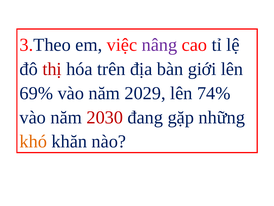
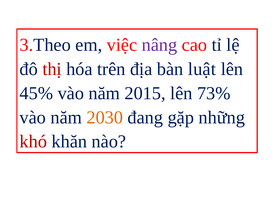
giới: giới -> luật
69%: 69% -> 45%
2029: 2029 -> 2015
74%: 74% -> 73%
2030 colour: red -> orange
khó colour: orange -> red
